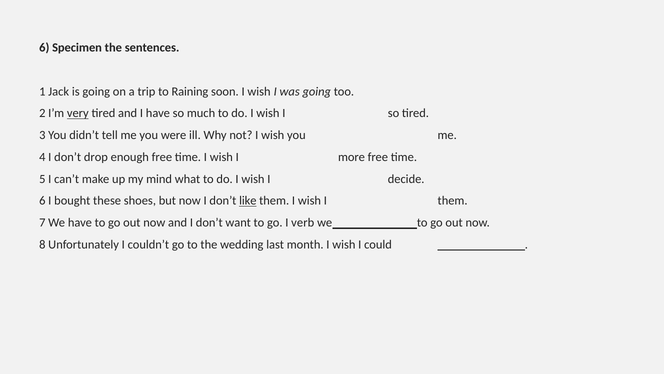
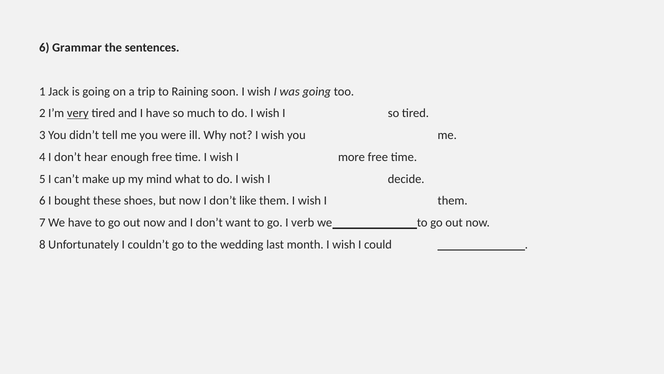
Specimen: Specimen -> Grammar
drop: drop -> hear
like underline: present -> none
